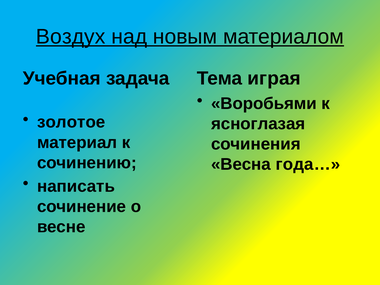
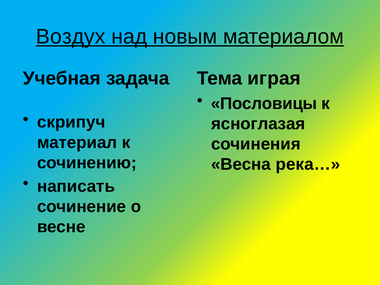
Воробьями: Воробьями -> Пословицы
золотое: золотое -> скрипуч
года…: года… -> река…
